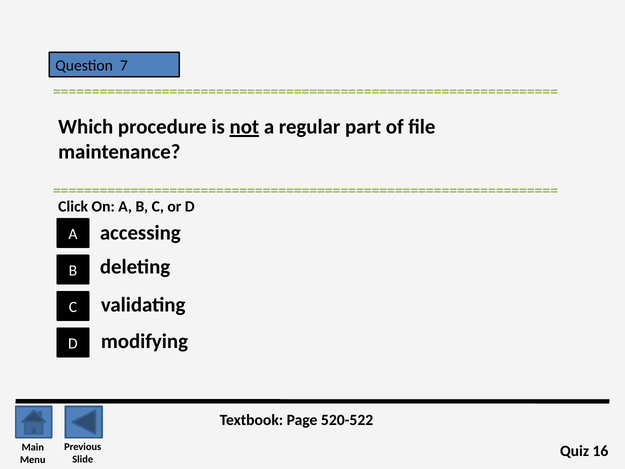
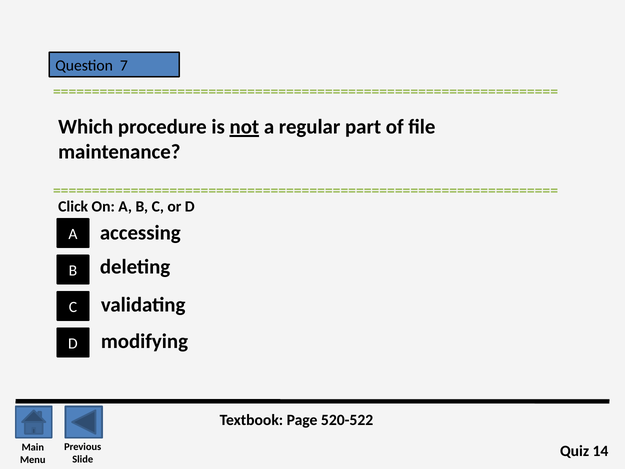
16: 16 -> 14
